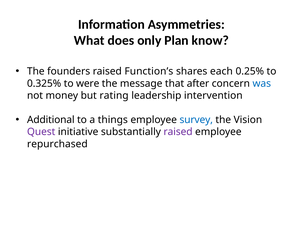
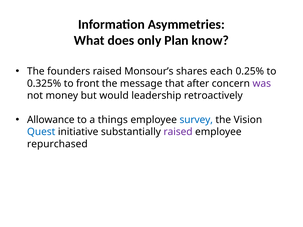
Function’s: Function’s -> Monsour’s
were: were -> front
was colour: blue -> purple
rating: rating -> would
intervention: intervention -> retroactively
Additional: Additional -> Allowance
Quest colour: purple -> blue
